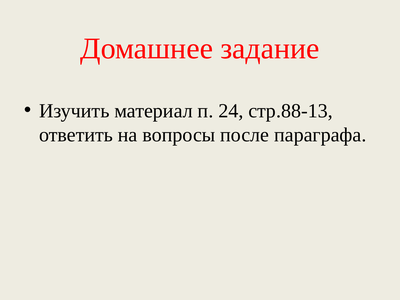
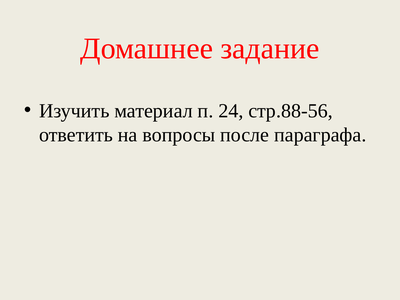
стр.88-13: стр.88-13 -> стр.88-56
